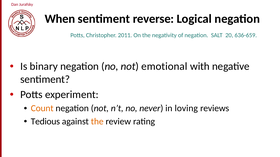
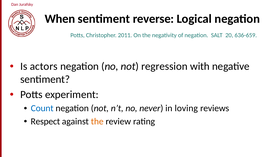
binary: binary -> actors
emotional: emotional -> regression
Count colour: orange -> blue
Tedious: Tedious -> Respect
